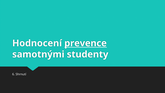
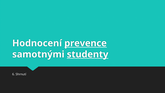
studenty underline: none -> present
